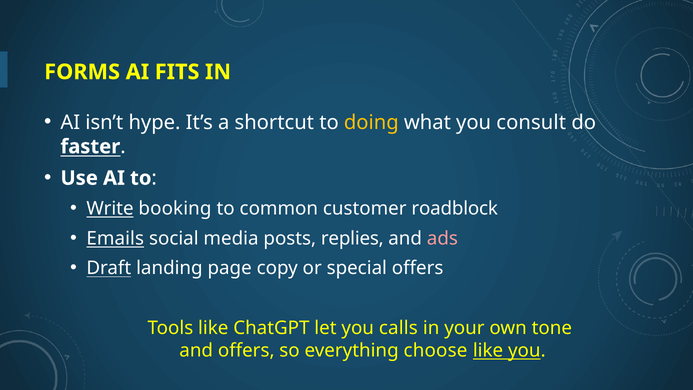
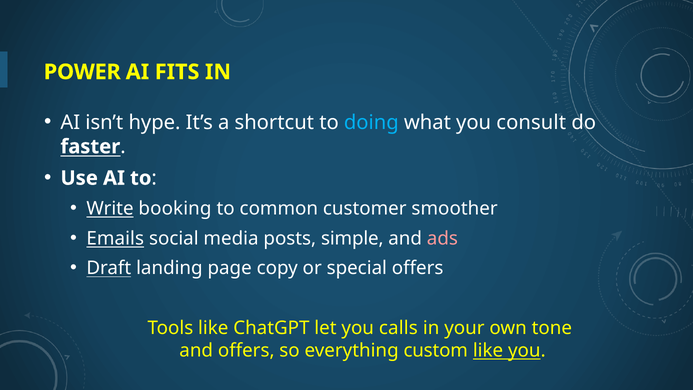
FORMS: FORMS -> POWER
doing colour: yellow -> light blue
roadblock: roadblock -> smoother
replies: replies -> simple
choose: choose -> custom
